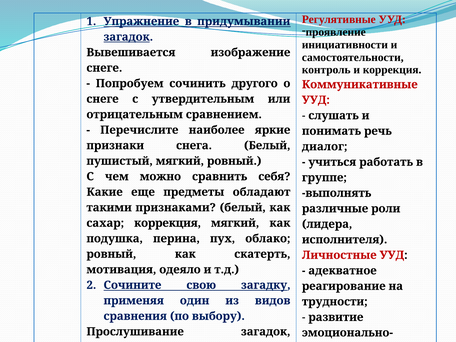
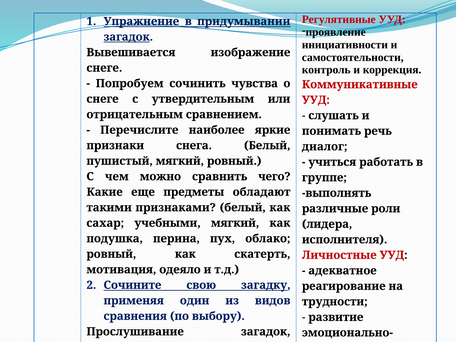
другого: другого -> чувства
себя: себя -> чего
сахар коррекция: коррекция -> учебными
